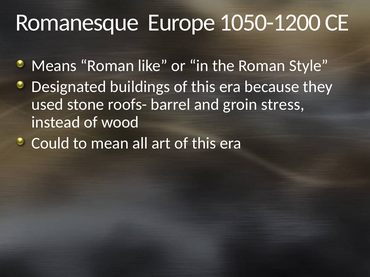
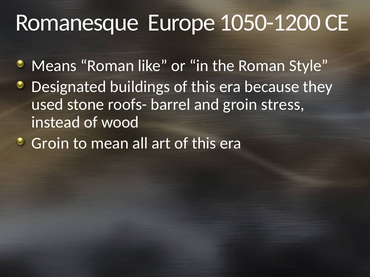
Could at (50, 144): Could -> Groin
